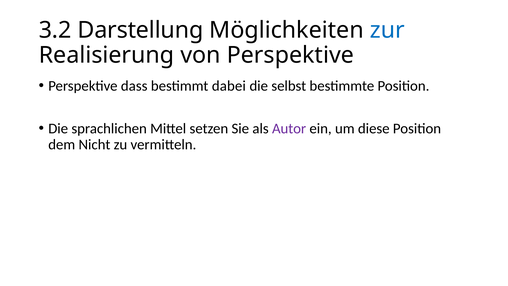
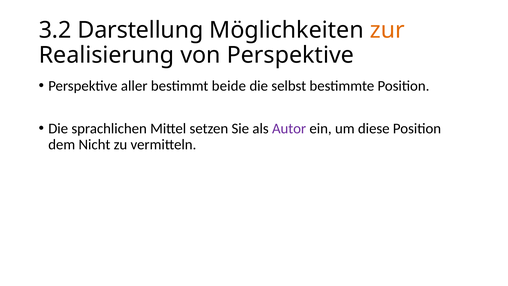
zur colour: blue -> orange
dass: dass -> aller
dabei: dabei -> beide
